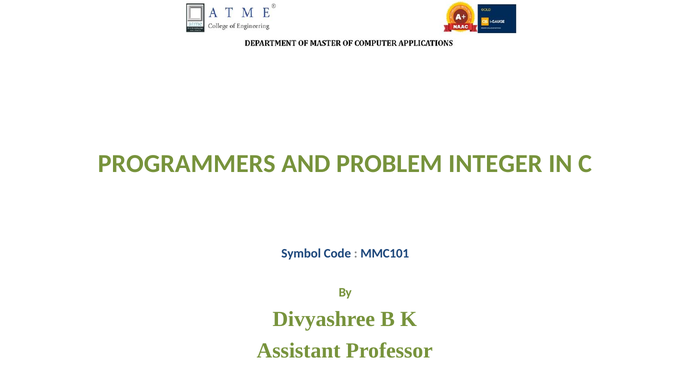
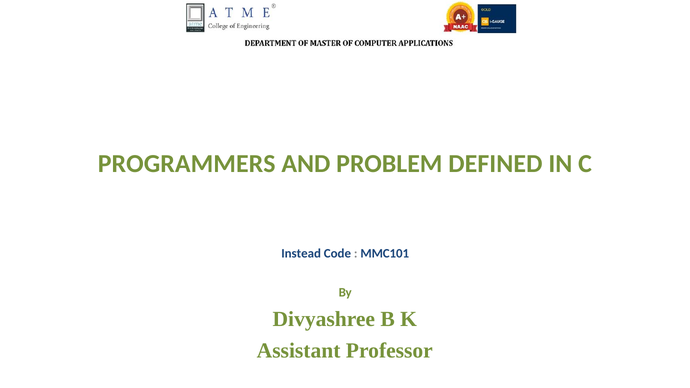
INTEGER: INTEGER -> DEFINED
Symbol: Symbol -> Instead
